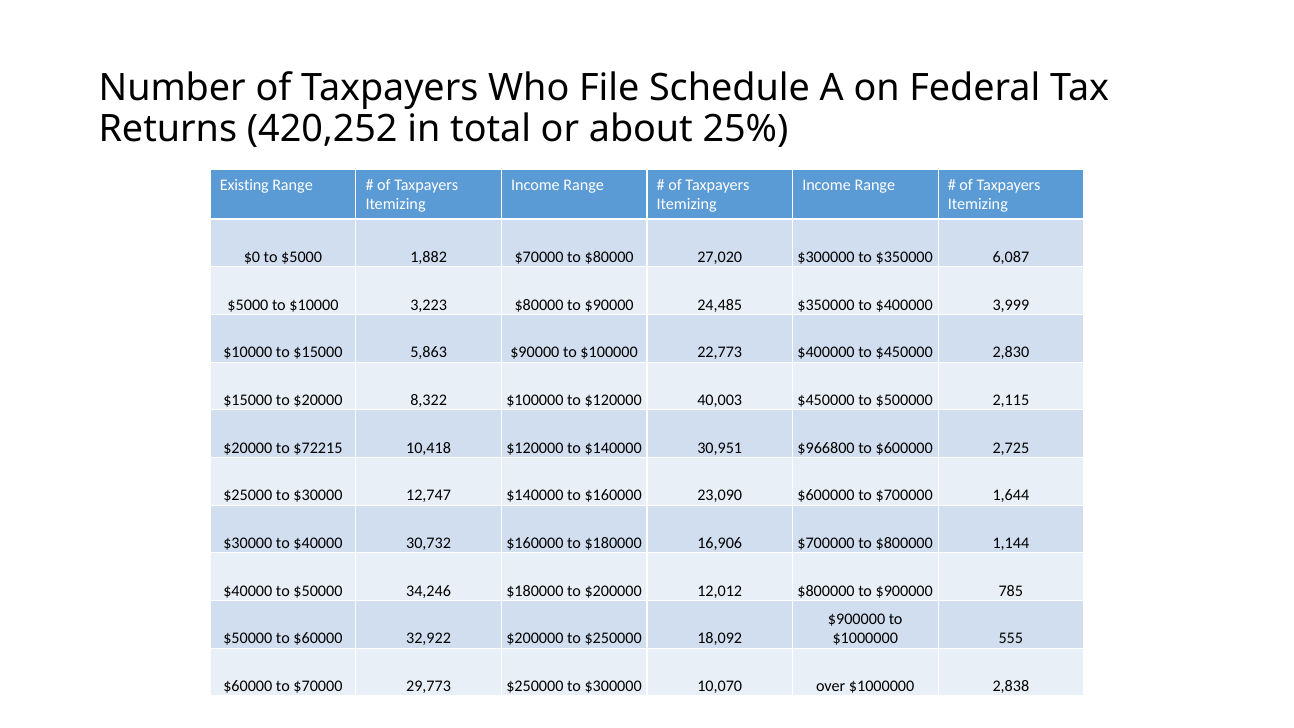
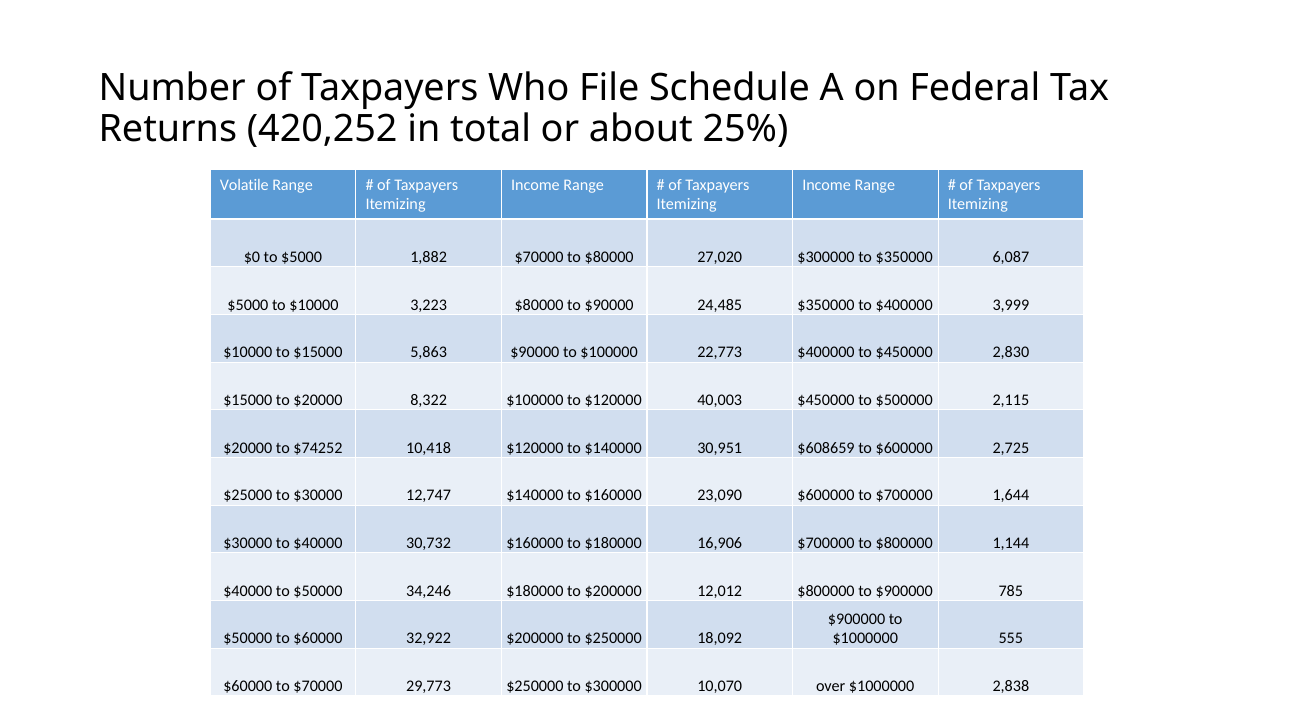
Existing: Existing -> Volatile
$72215: $72215 -> $74252
$966800: $966800 -> $608659
